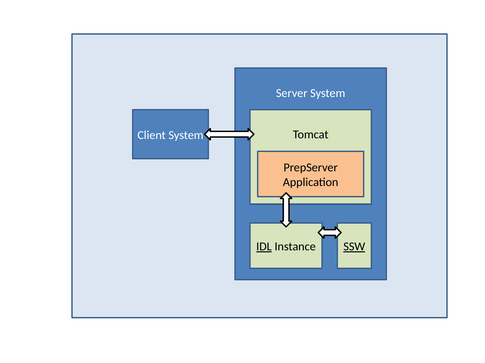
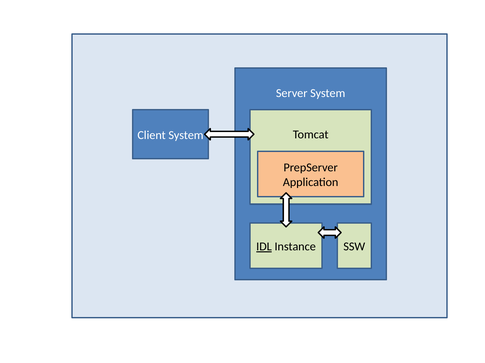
SSW underline: present -> none
